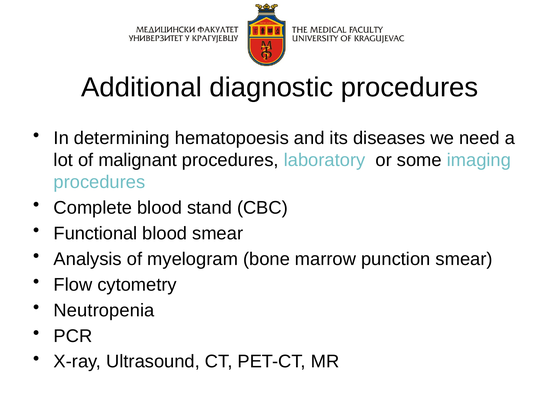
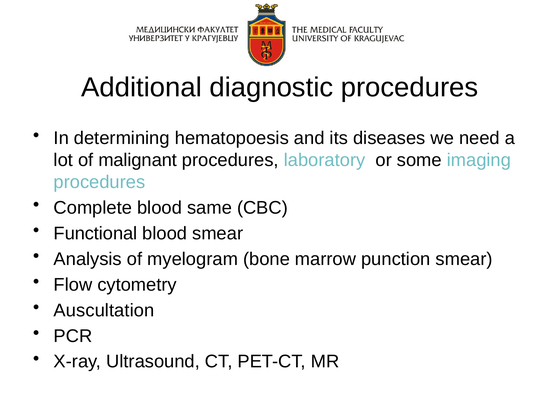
stand: stand -> same
Neutropenia: Neutropenia -> Auscultation
